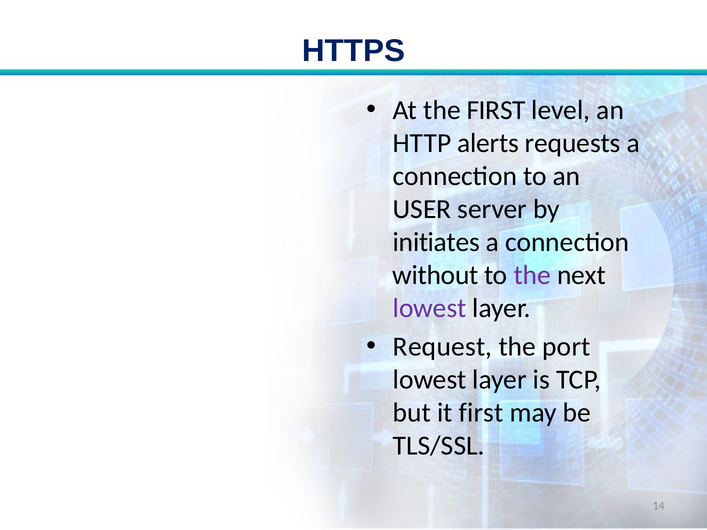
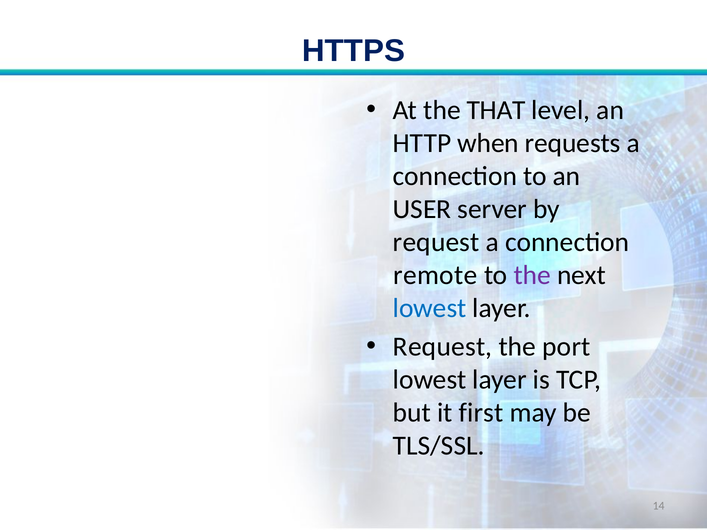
the FIRST: FIRST -> THAT
alerts: alerts -> when
initiates at (436, 242): initiates -> request
without: without -> remote
lowest at (430, 308) colour: purple -> blue
